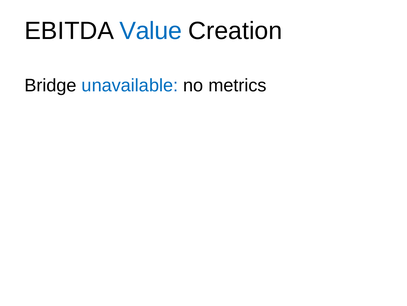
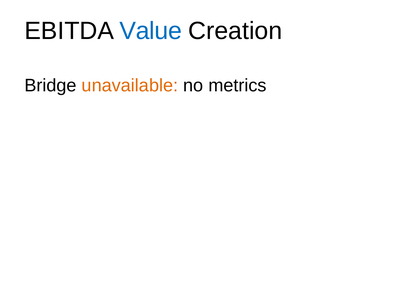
unavailable colour: blue -> orange
